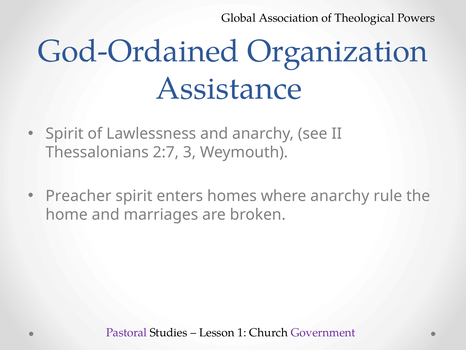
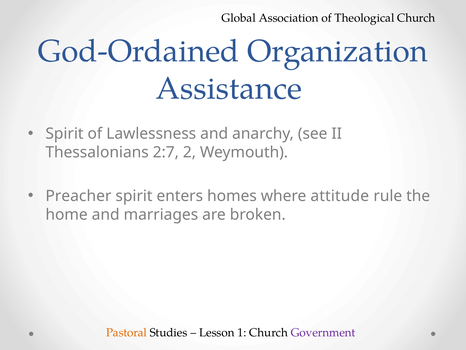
Theological Powers: Powers -> Church
3: 3 -> 2
where anarchy: anarchy -> attitude
Pastoral colour: purple -> orange
